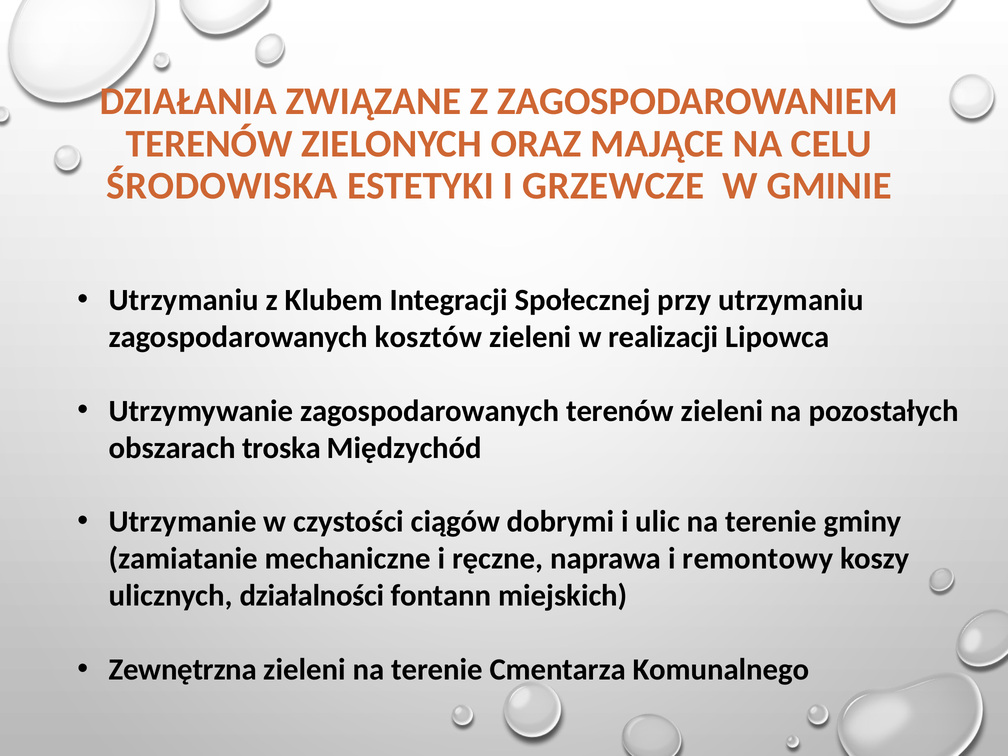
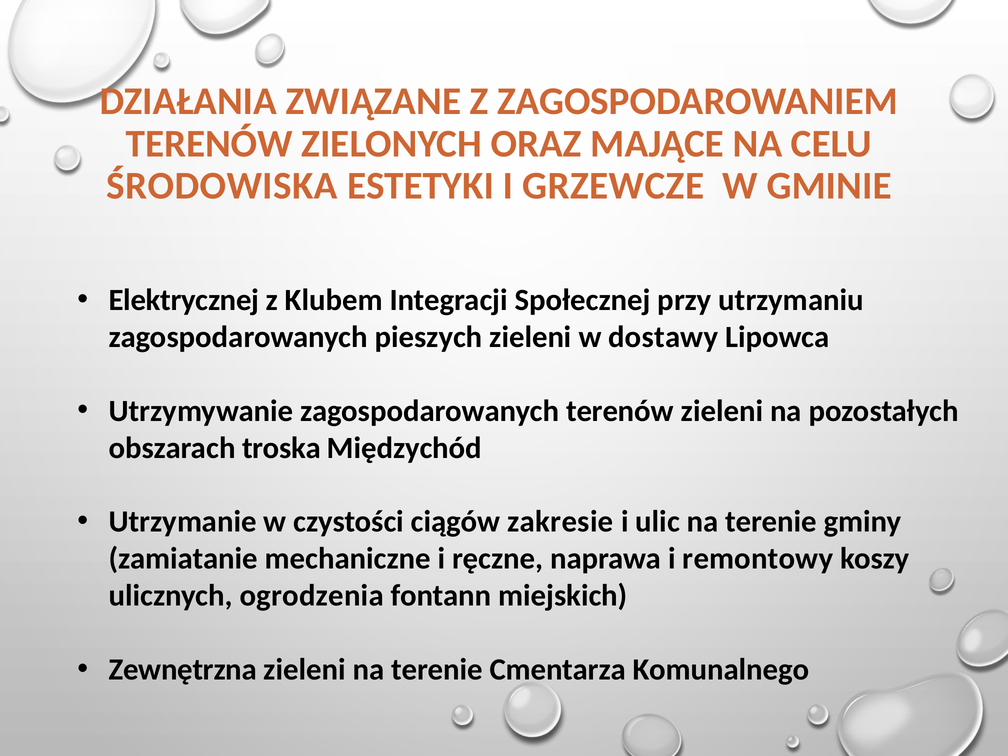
Utrzymaniu at (184, 300): Utrzymaniu -> Elektrycznej
kosztów: kosztów -> pieszych
realizacji: realizacji -> dostawy
dobrymi: dobrymi -> zakresie
działalności: działalności -> ogrodzenia
